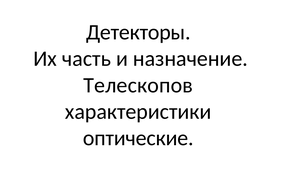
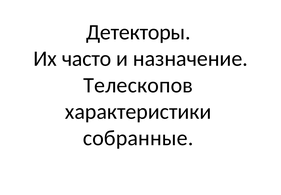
часть: часть -> часто
оптические: оптические -> собранные
